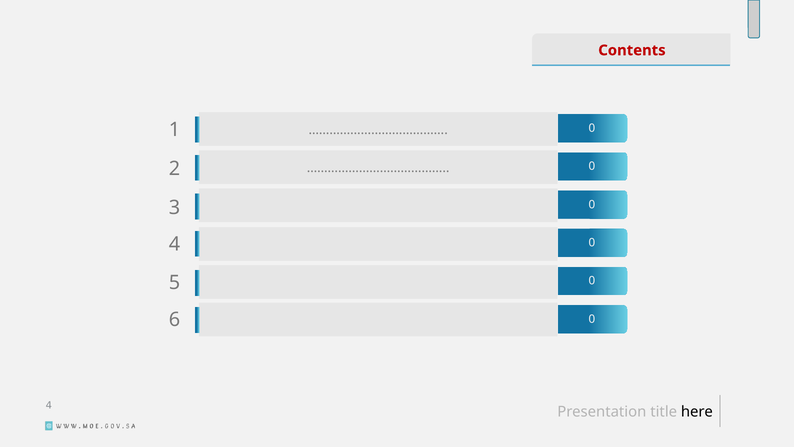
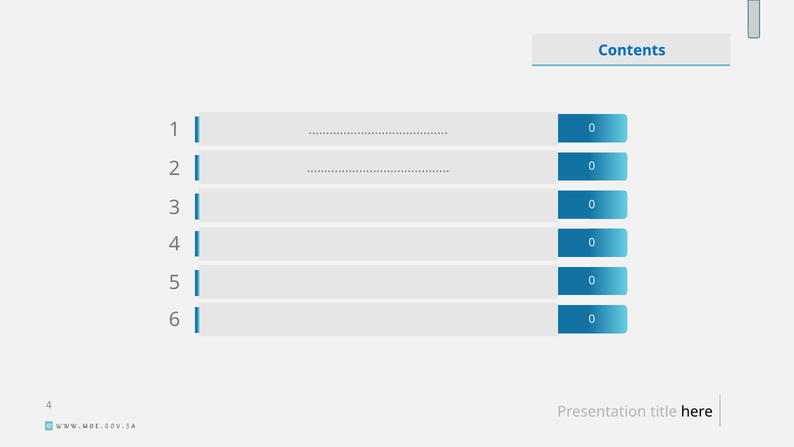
Contents colour: red -> blue
